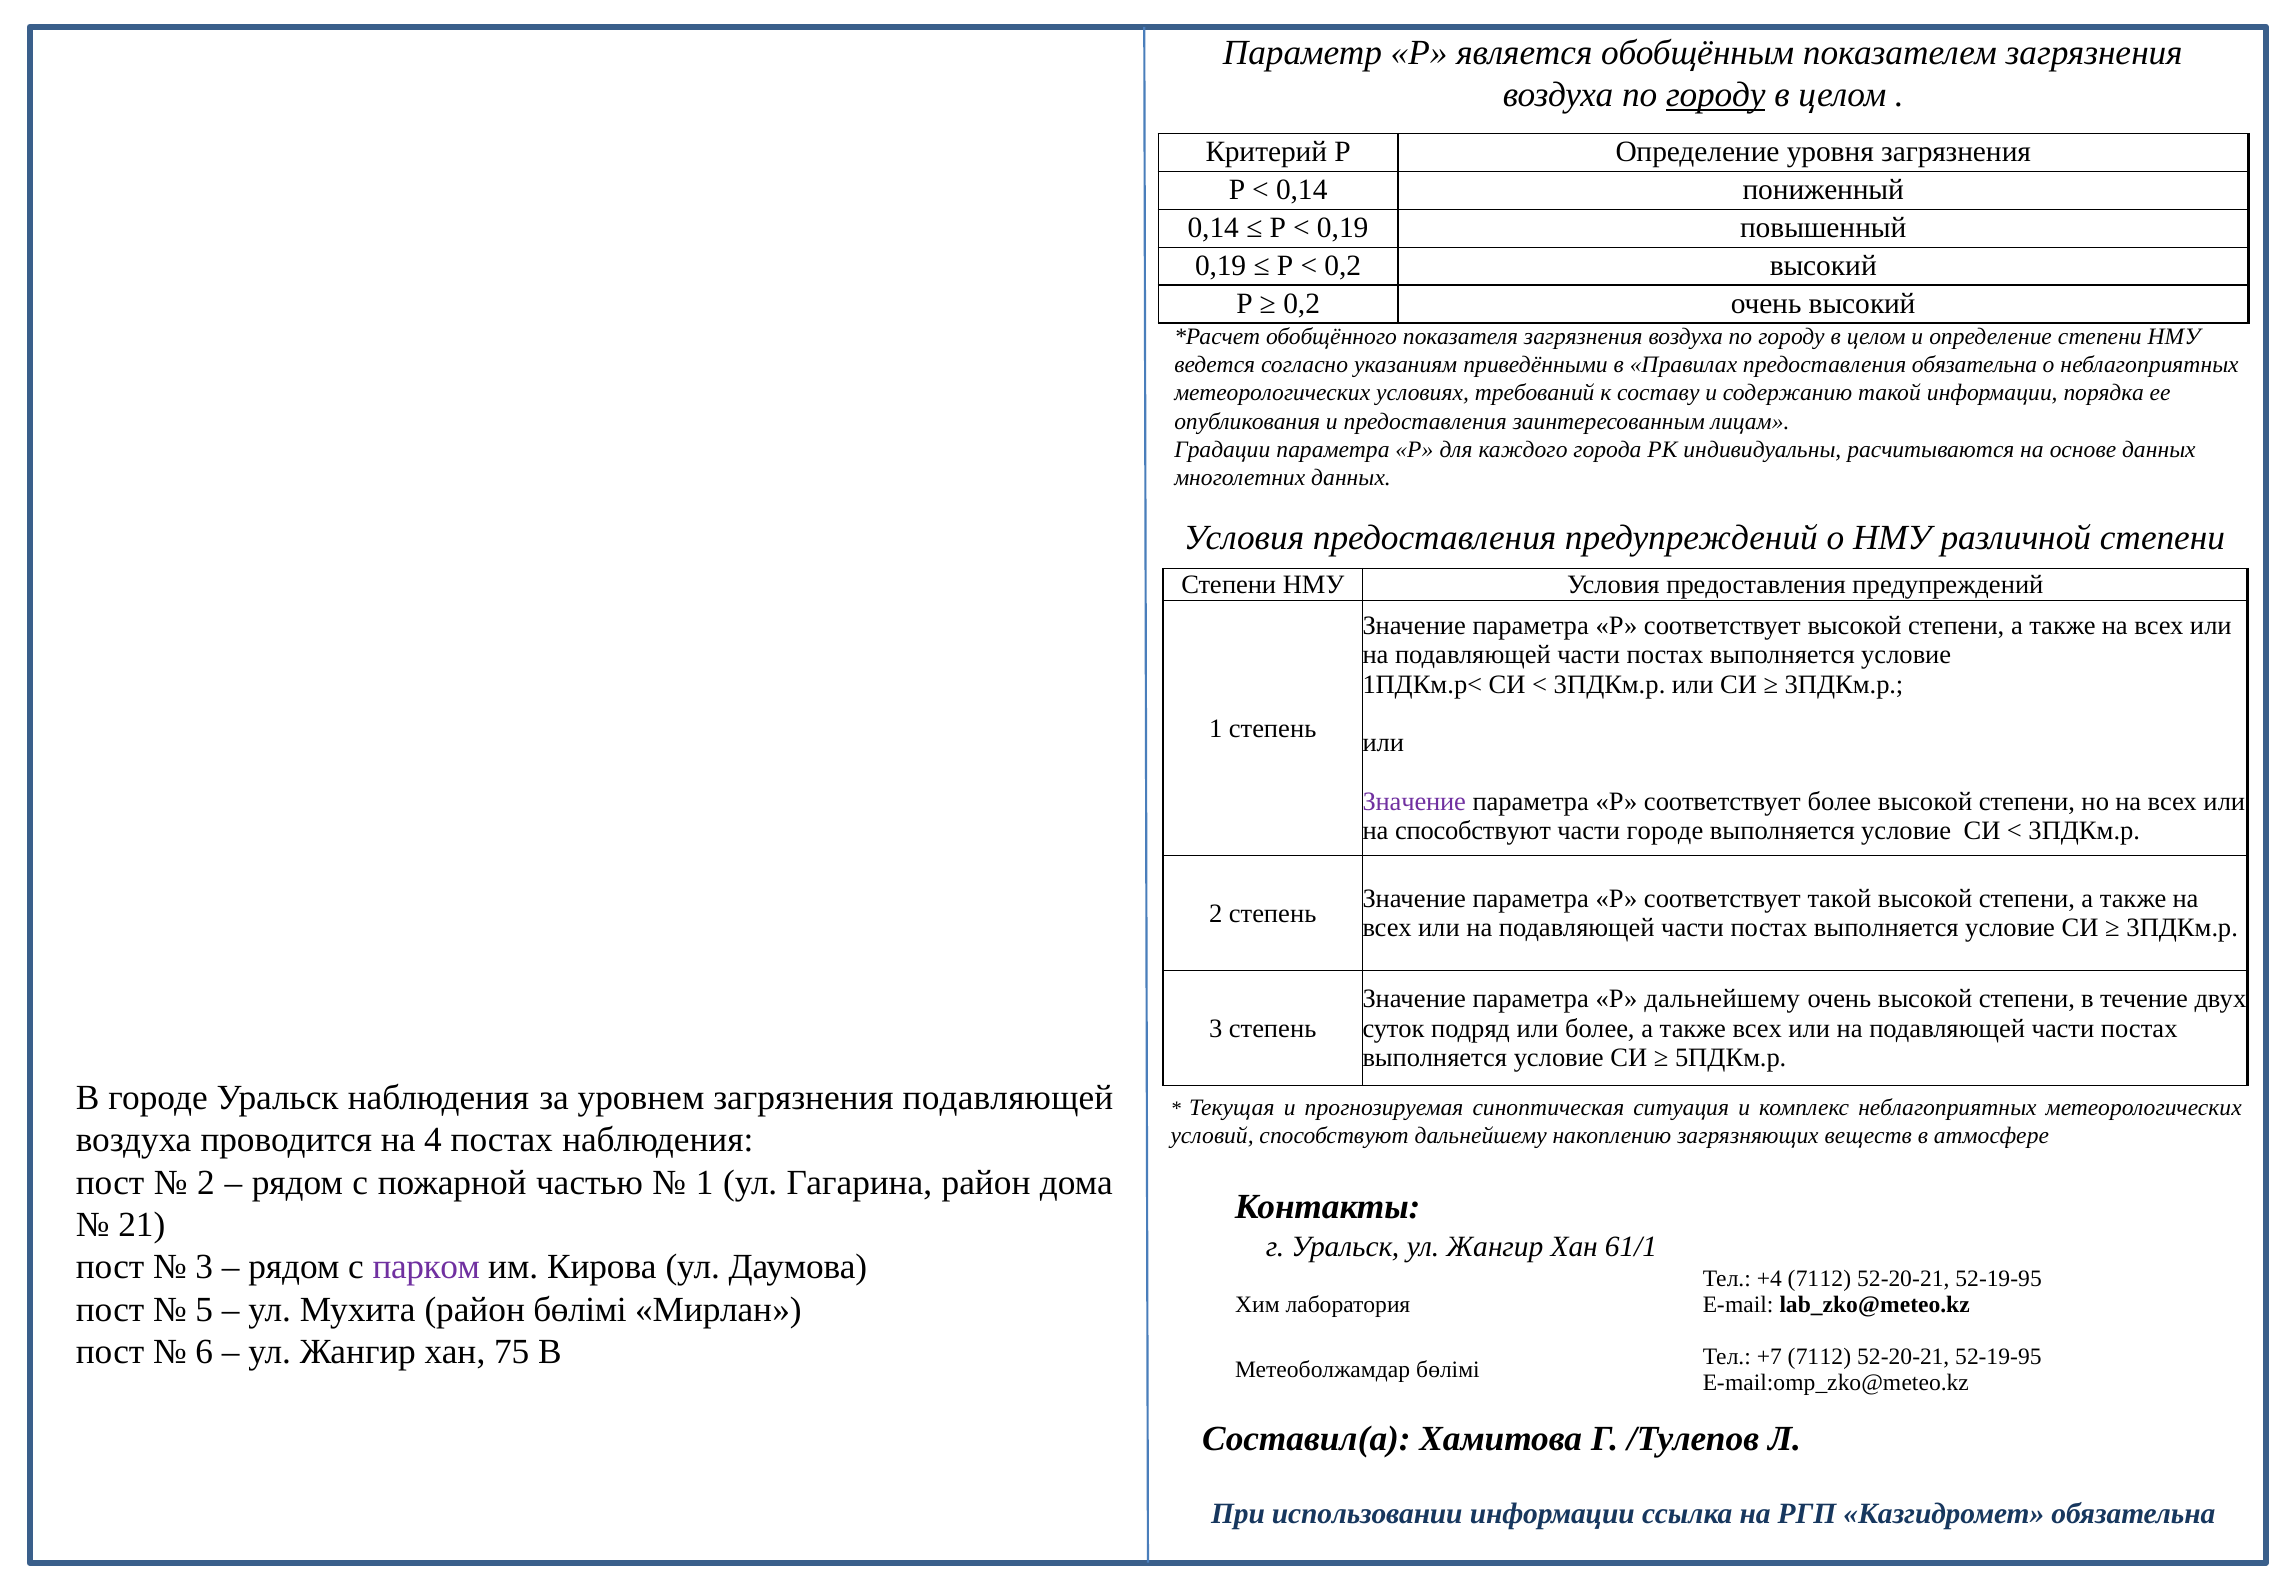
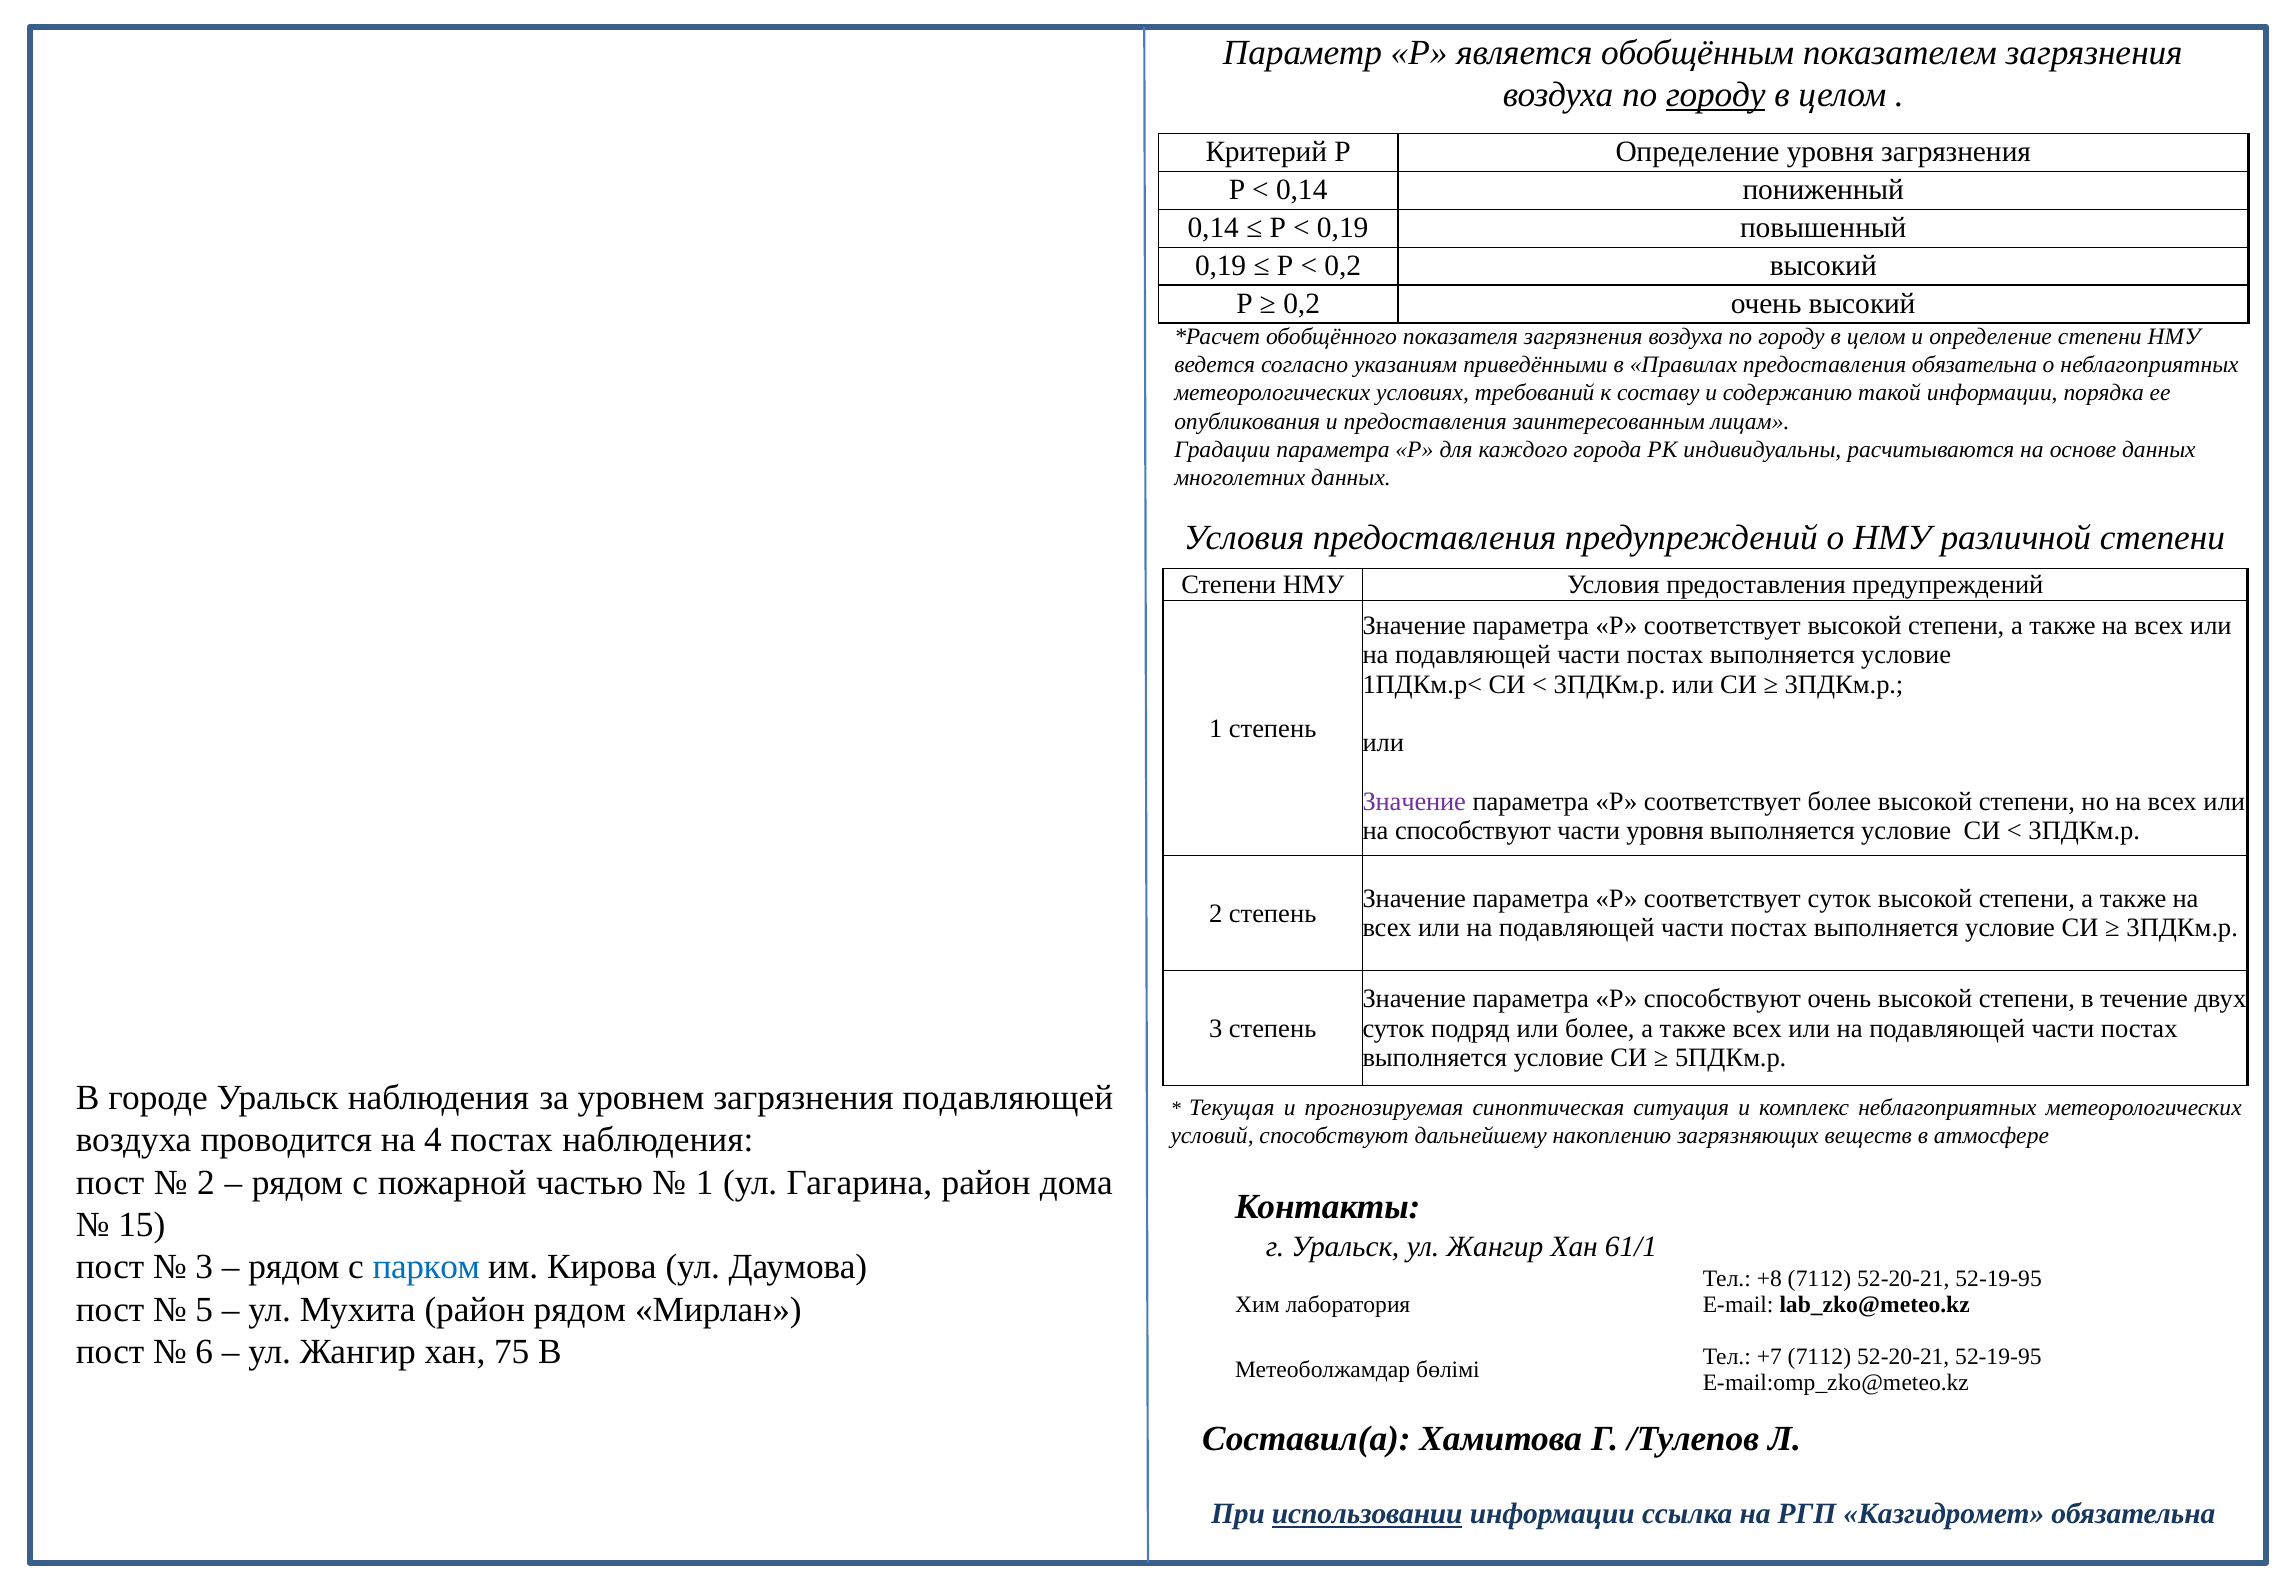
части городе: городе -> уровня
соответствует такой: такой -> суток
Р дальнейшему: дальнейшему -> способствуют
21: 21 -> 15
парком colour: purple -> blue
+4: +4 -> +8
район бөлімі: бөлімі -> рядом
использовании underline: none -> present
